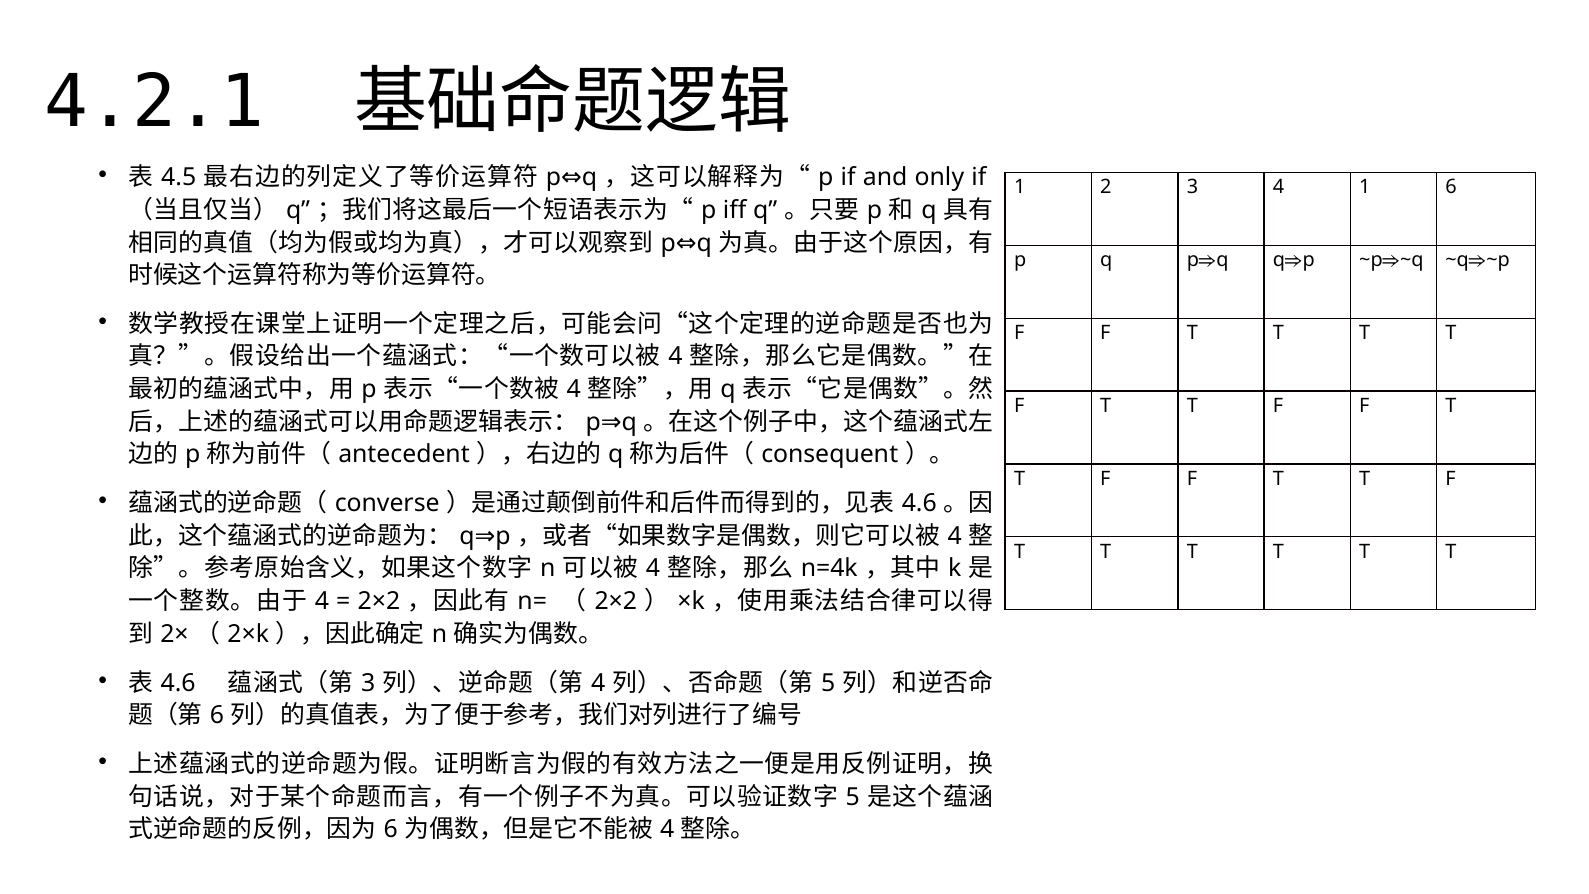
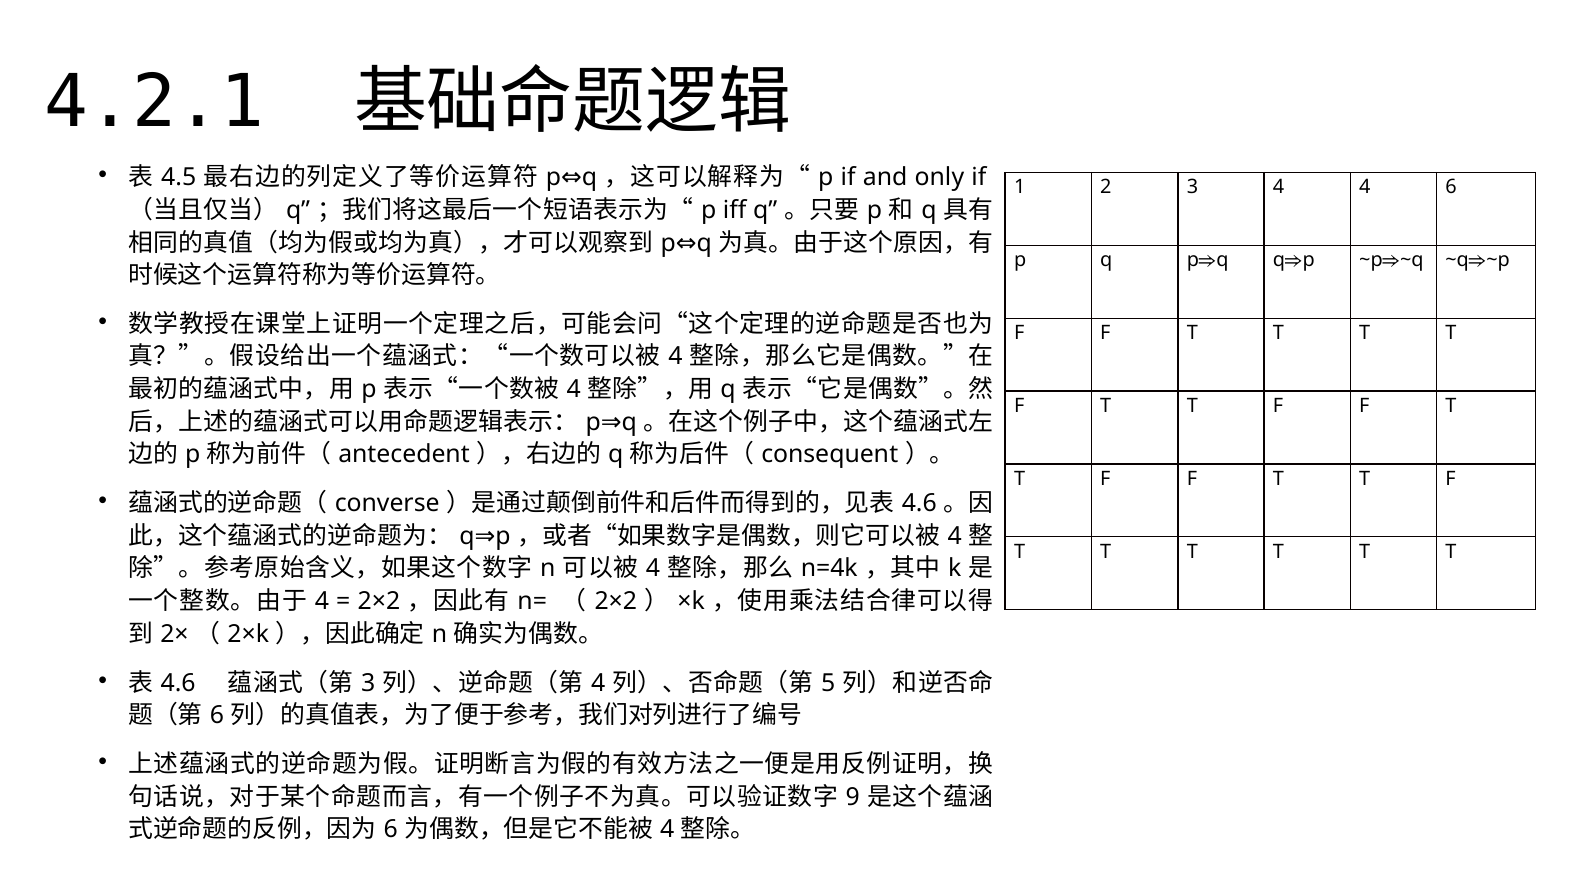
4 1: 1 -> 4
5 at (853, 797): 5 -> 9
